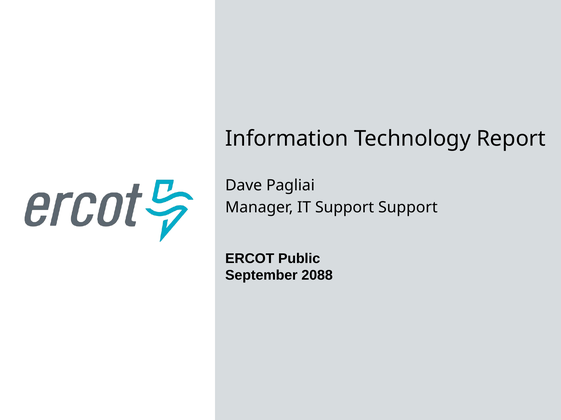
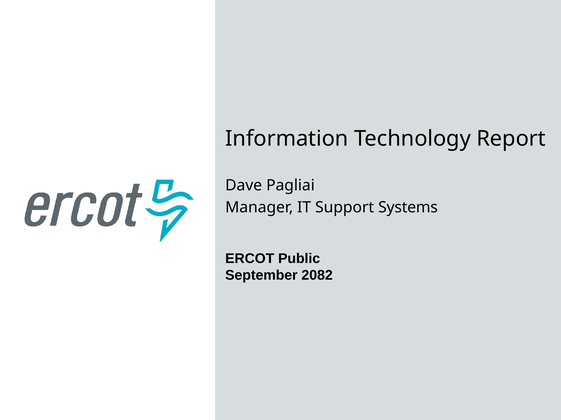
Support Support: Support -> Systems
2088: 2088 -> 2082
